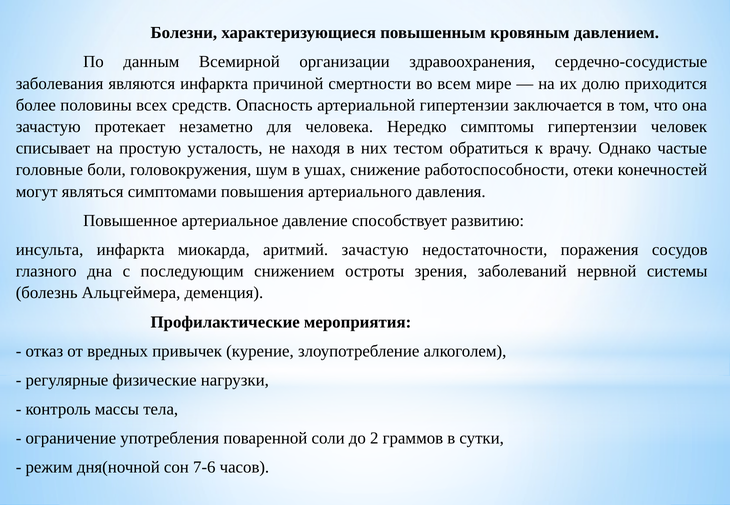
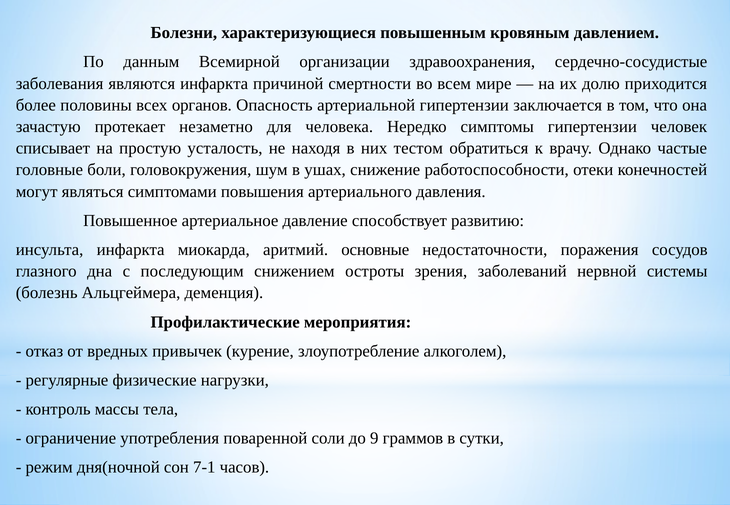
средств: средств -> органов
аритмий зачастую: зачастую -> основные
2: 2 -> 9
7-6: 7-6 -> 7-1
